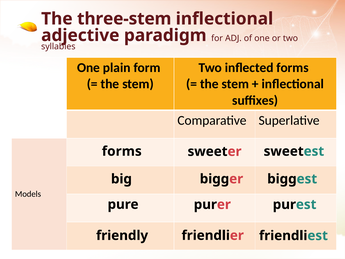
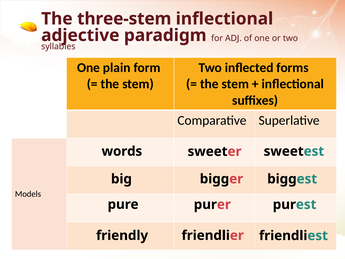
forms at (122, 151): forms -> words
